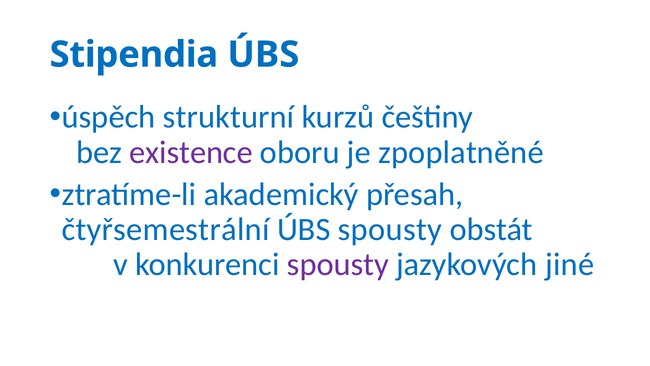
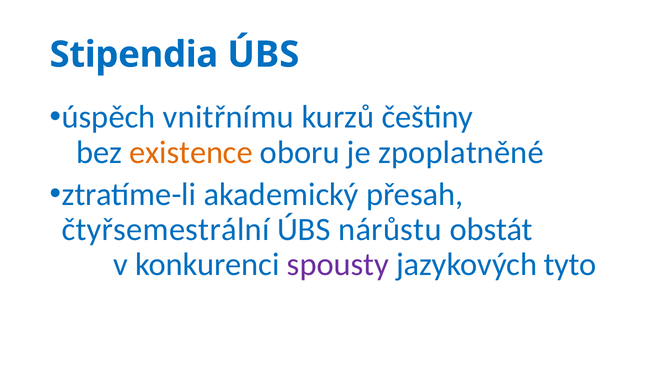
strukturní: strukturní -> vnitřnímu
existence colour: purple -> orange
ÚBS spousty: spousty -> nárůstu
jiné: jiné -> tyto
